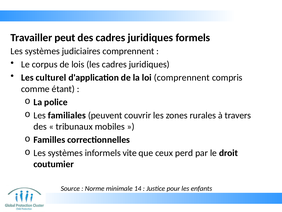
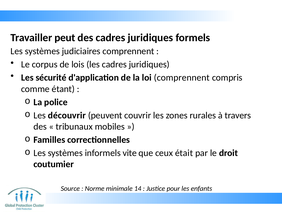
culturel: culturel -> sécurité
familiales: familiales -> découvrir
perd: perd -> était
